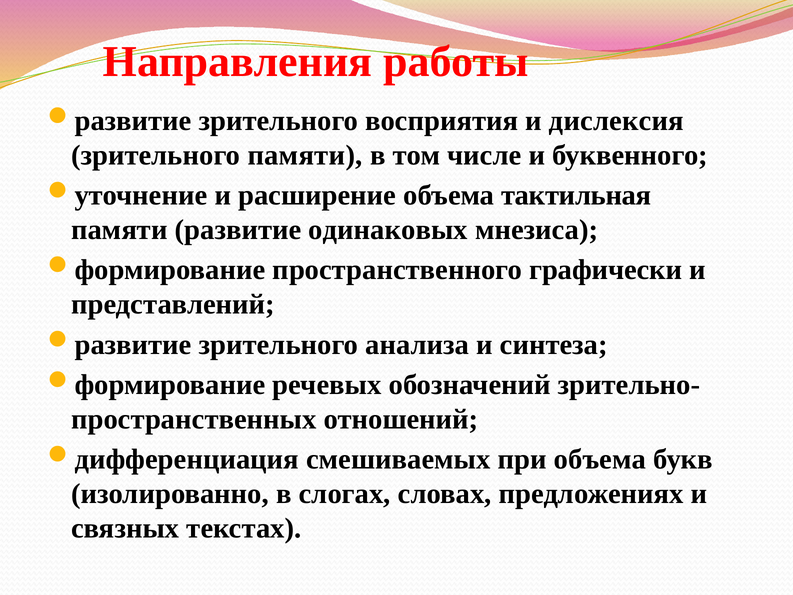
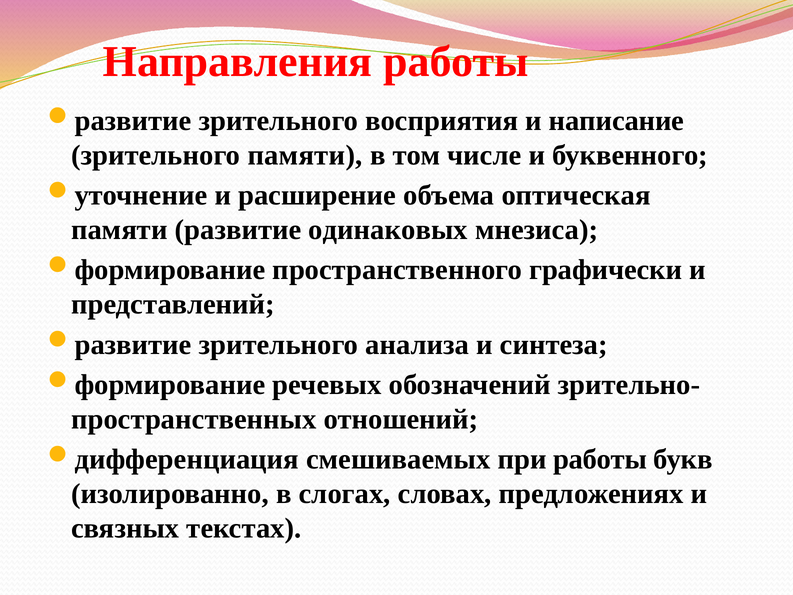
дислексия: дислексия -> написание
тактильная: тактильная -> оптическая
при объема: объема -> работы
